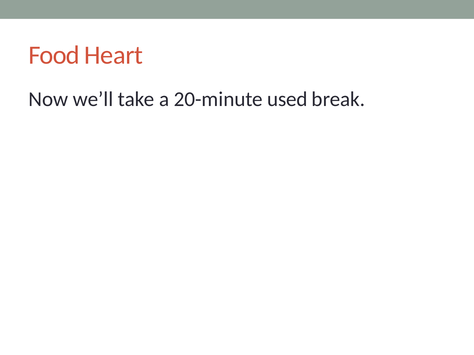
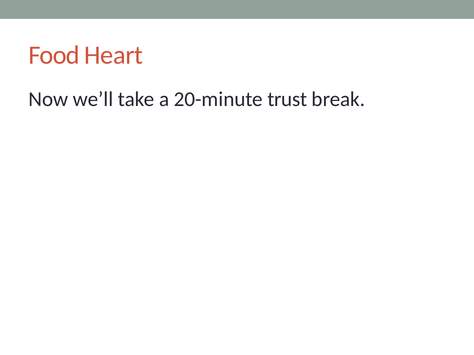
used: used -> trust
